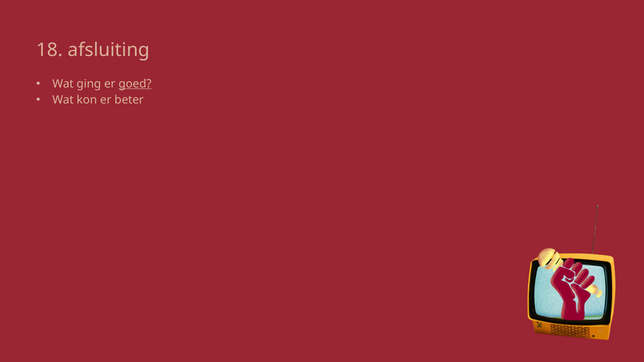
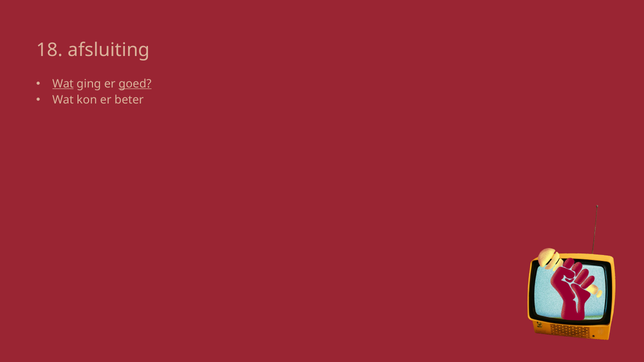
Wat at (63, 84) underline: none -> present
